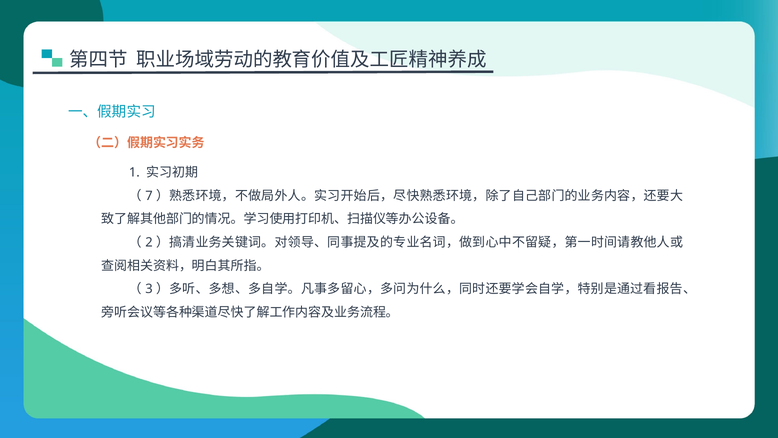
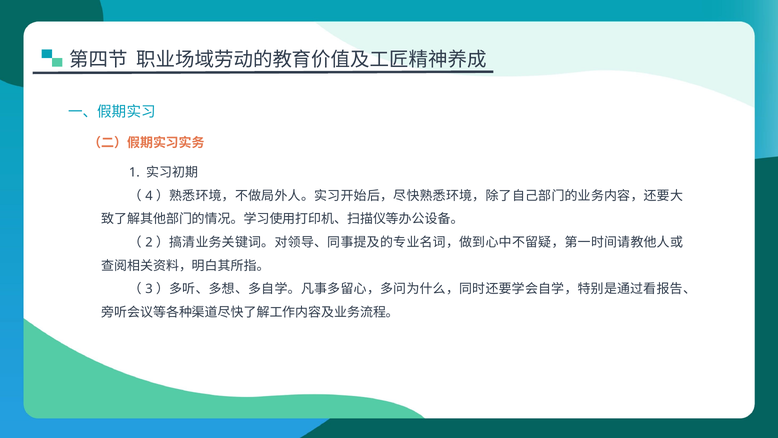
7: 7 -> 4
